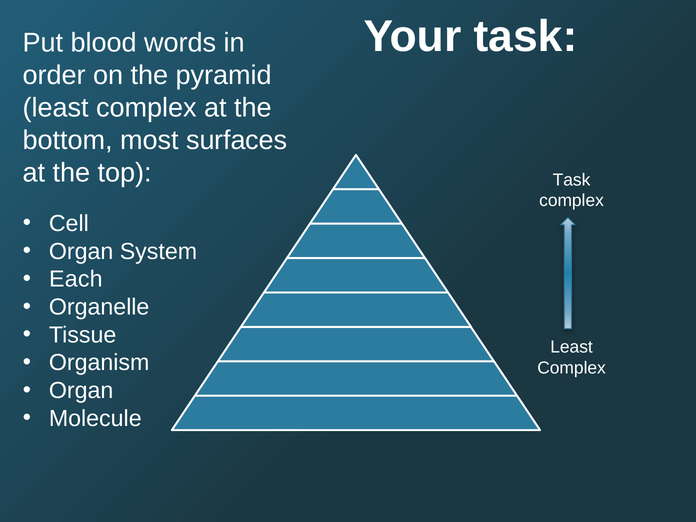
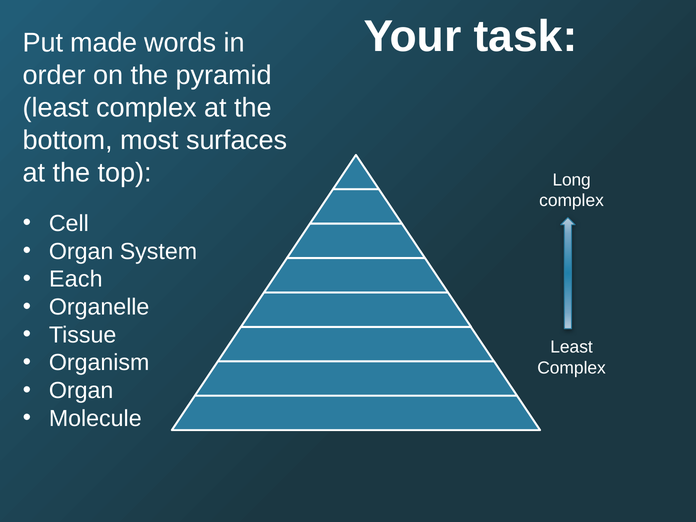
blood: blood -> made
Task at (572, 180): Task -> Long
